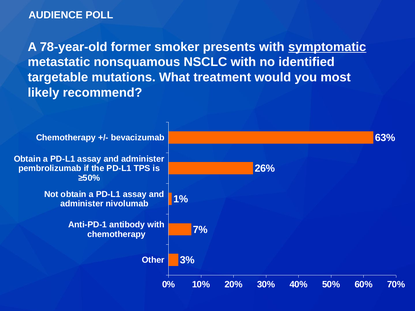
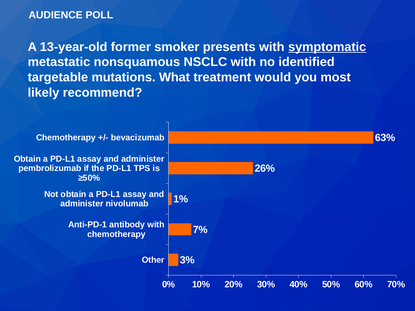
78-year-old: 78-year-old -> 13-year-old
